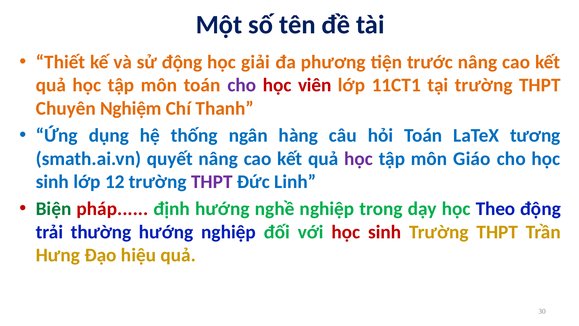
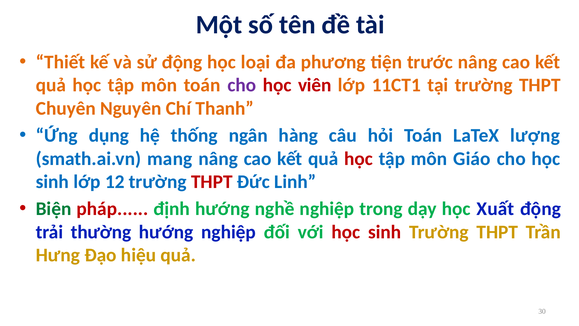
giải: giải -> loại
Nghiệm: Nghiệm -> Nguyên
tương: tương -> lượng
quyết: quyết -> mang
học at (359, 158) colour: purple -> red
THPT at (212, 182) colour: purple -> red
Theo: Theo -> Xuất
